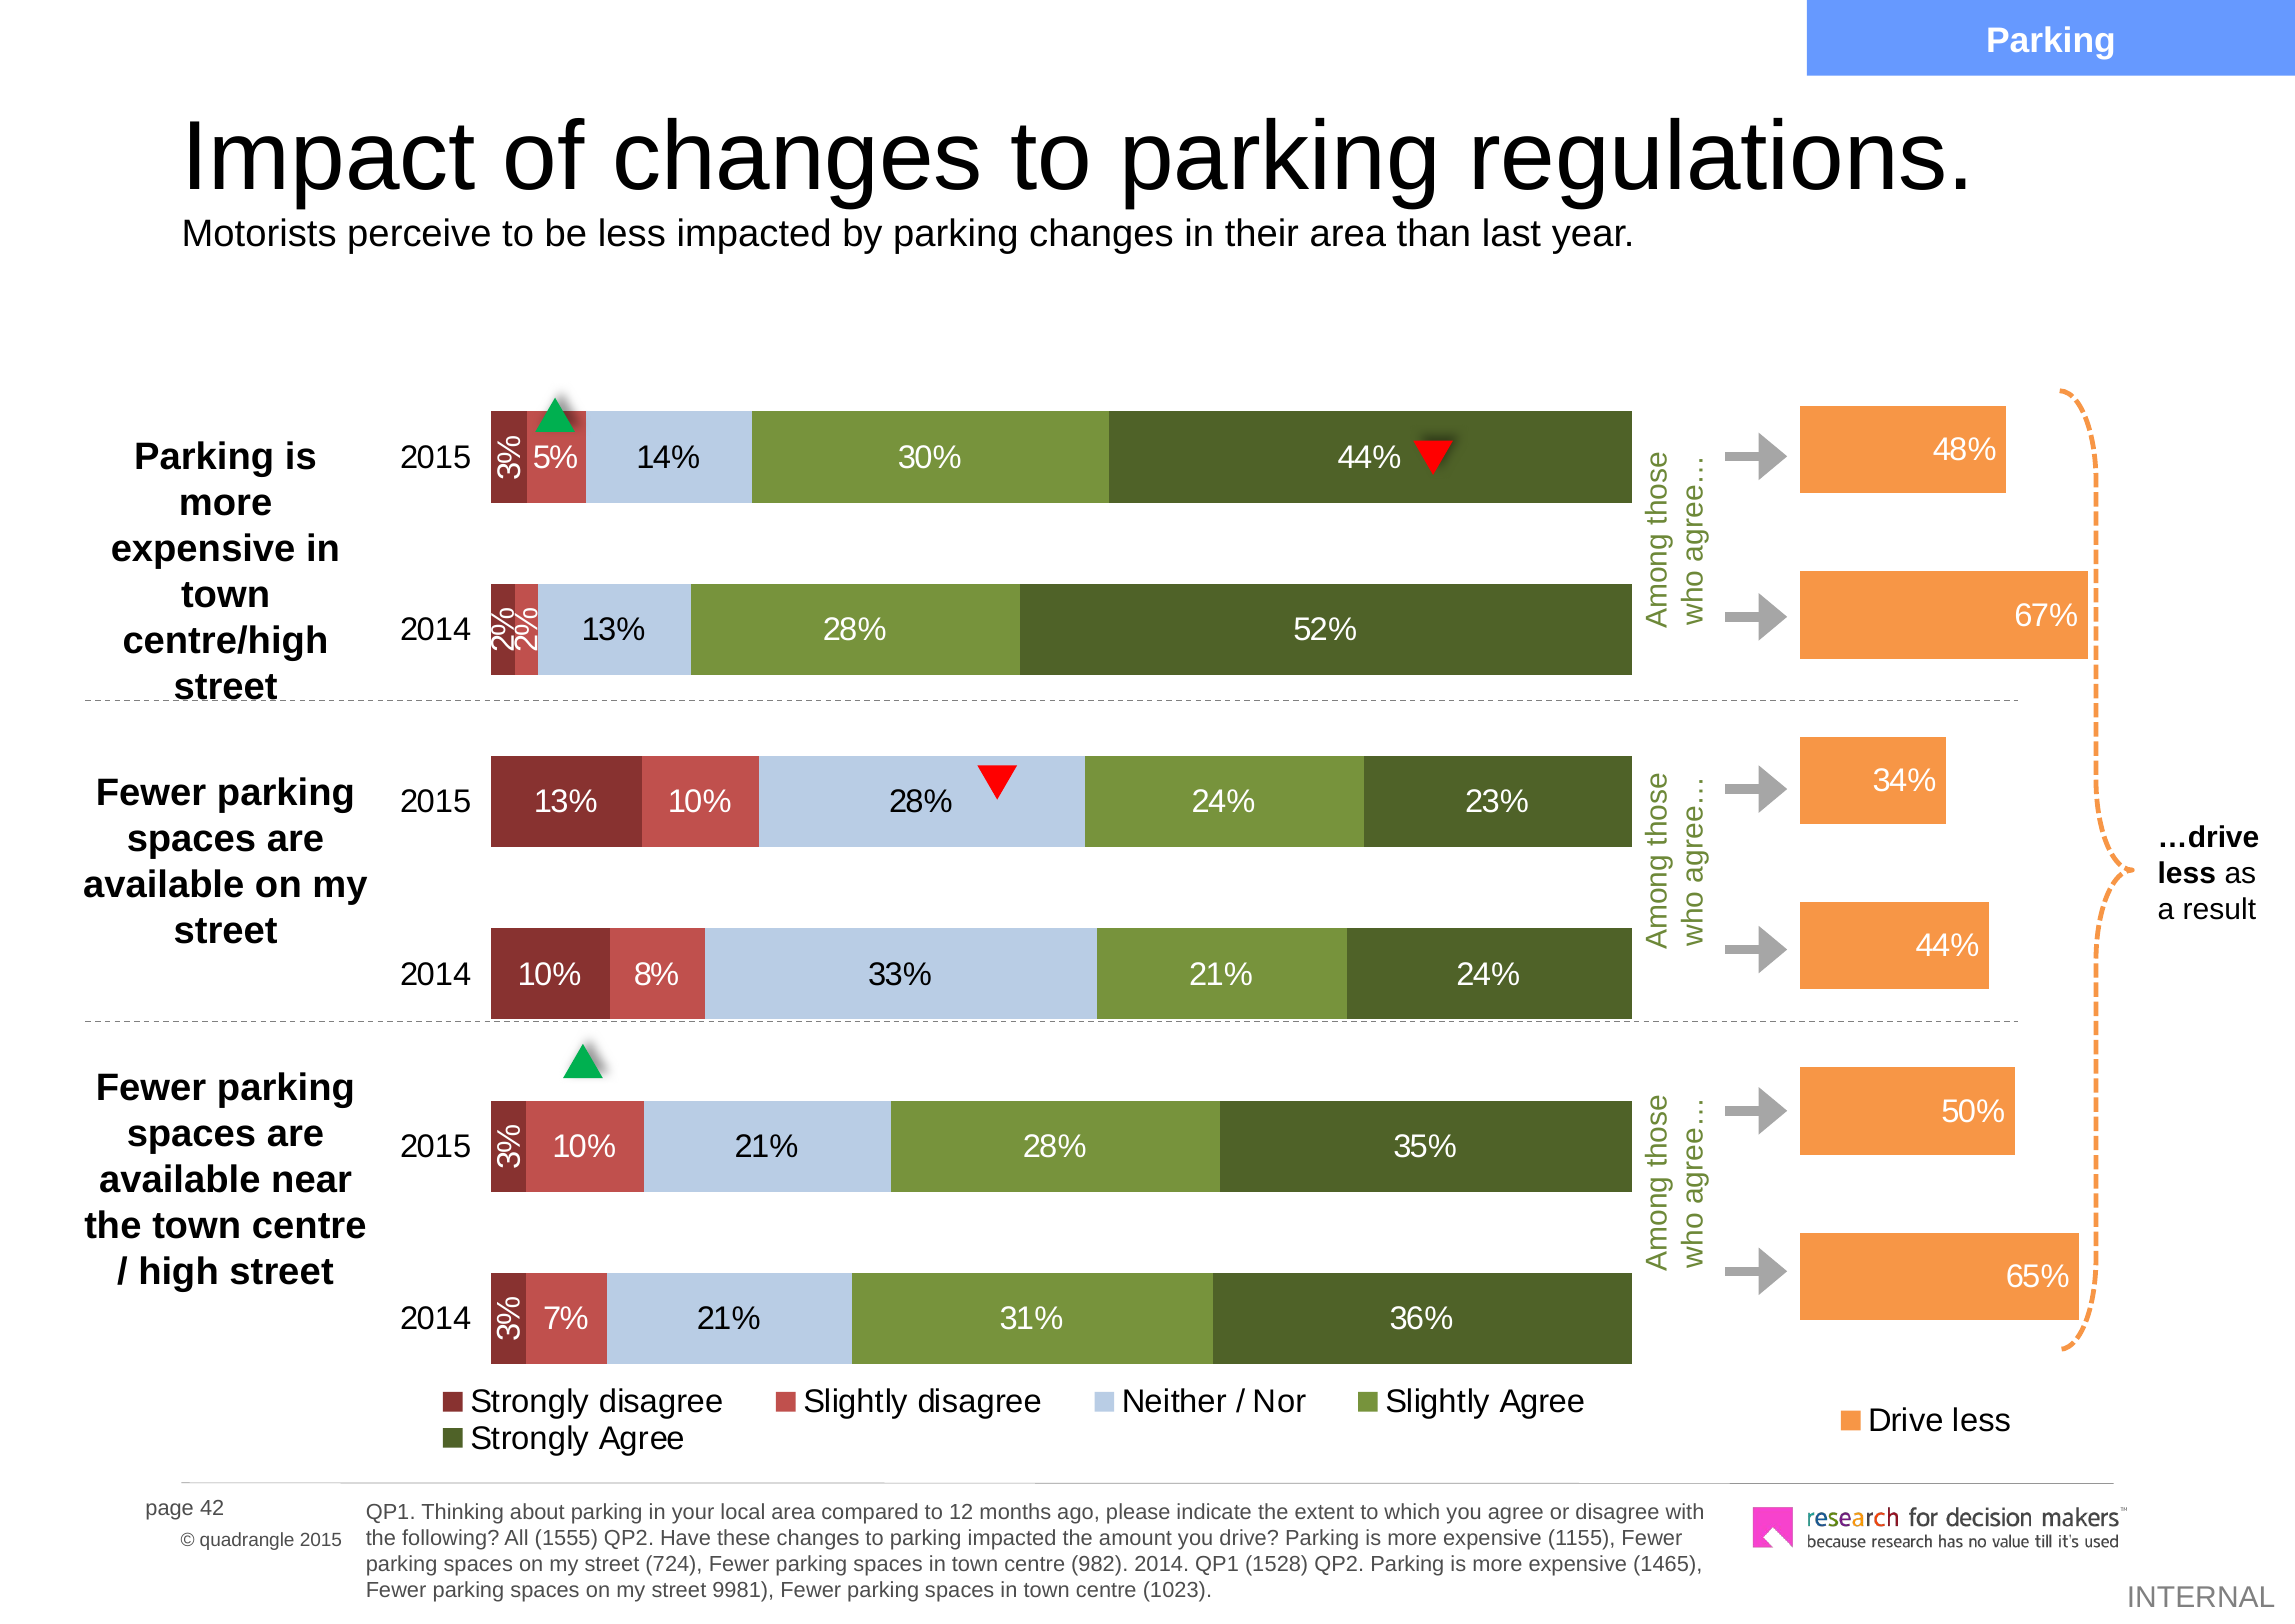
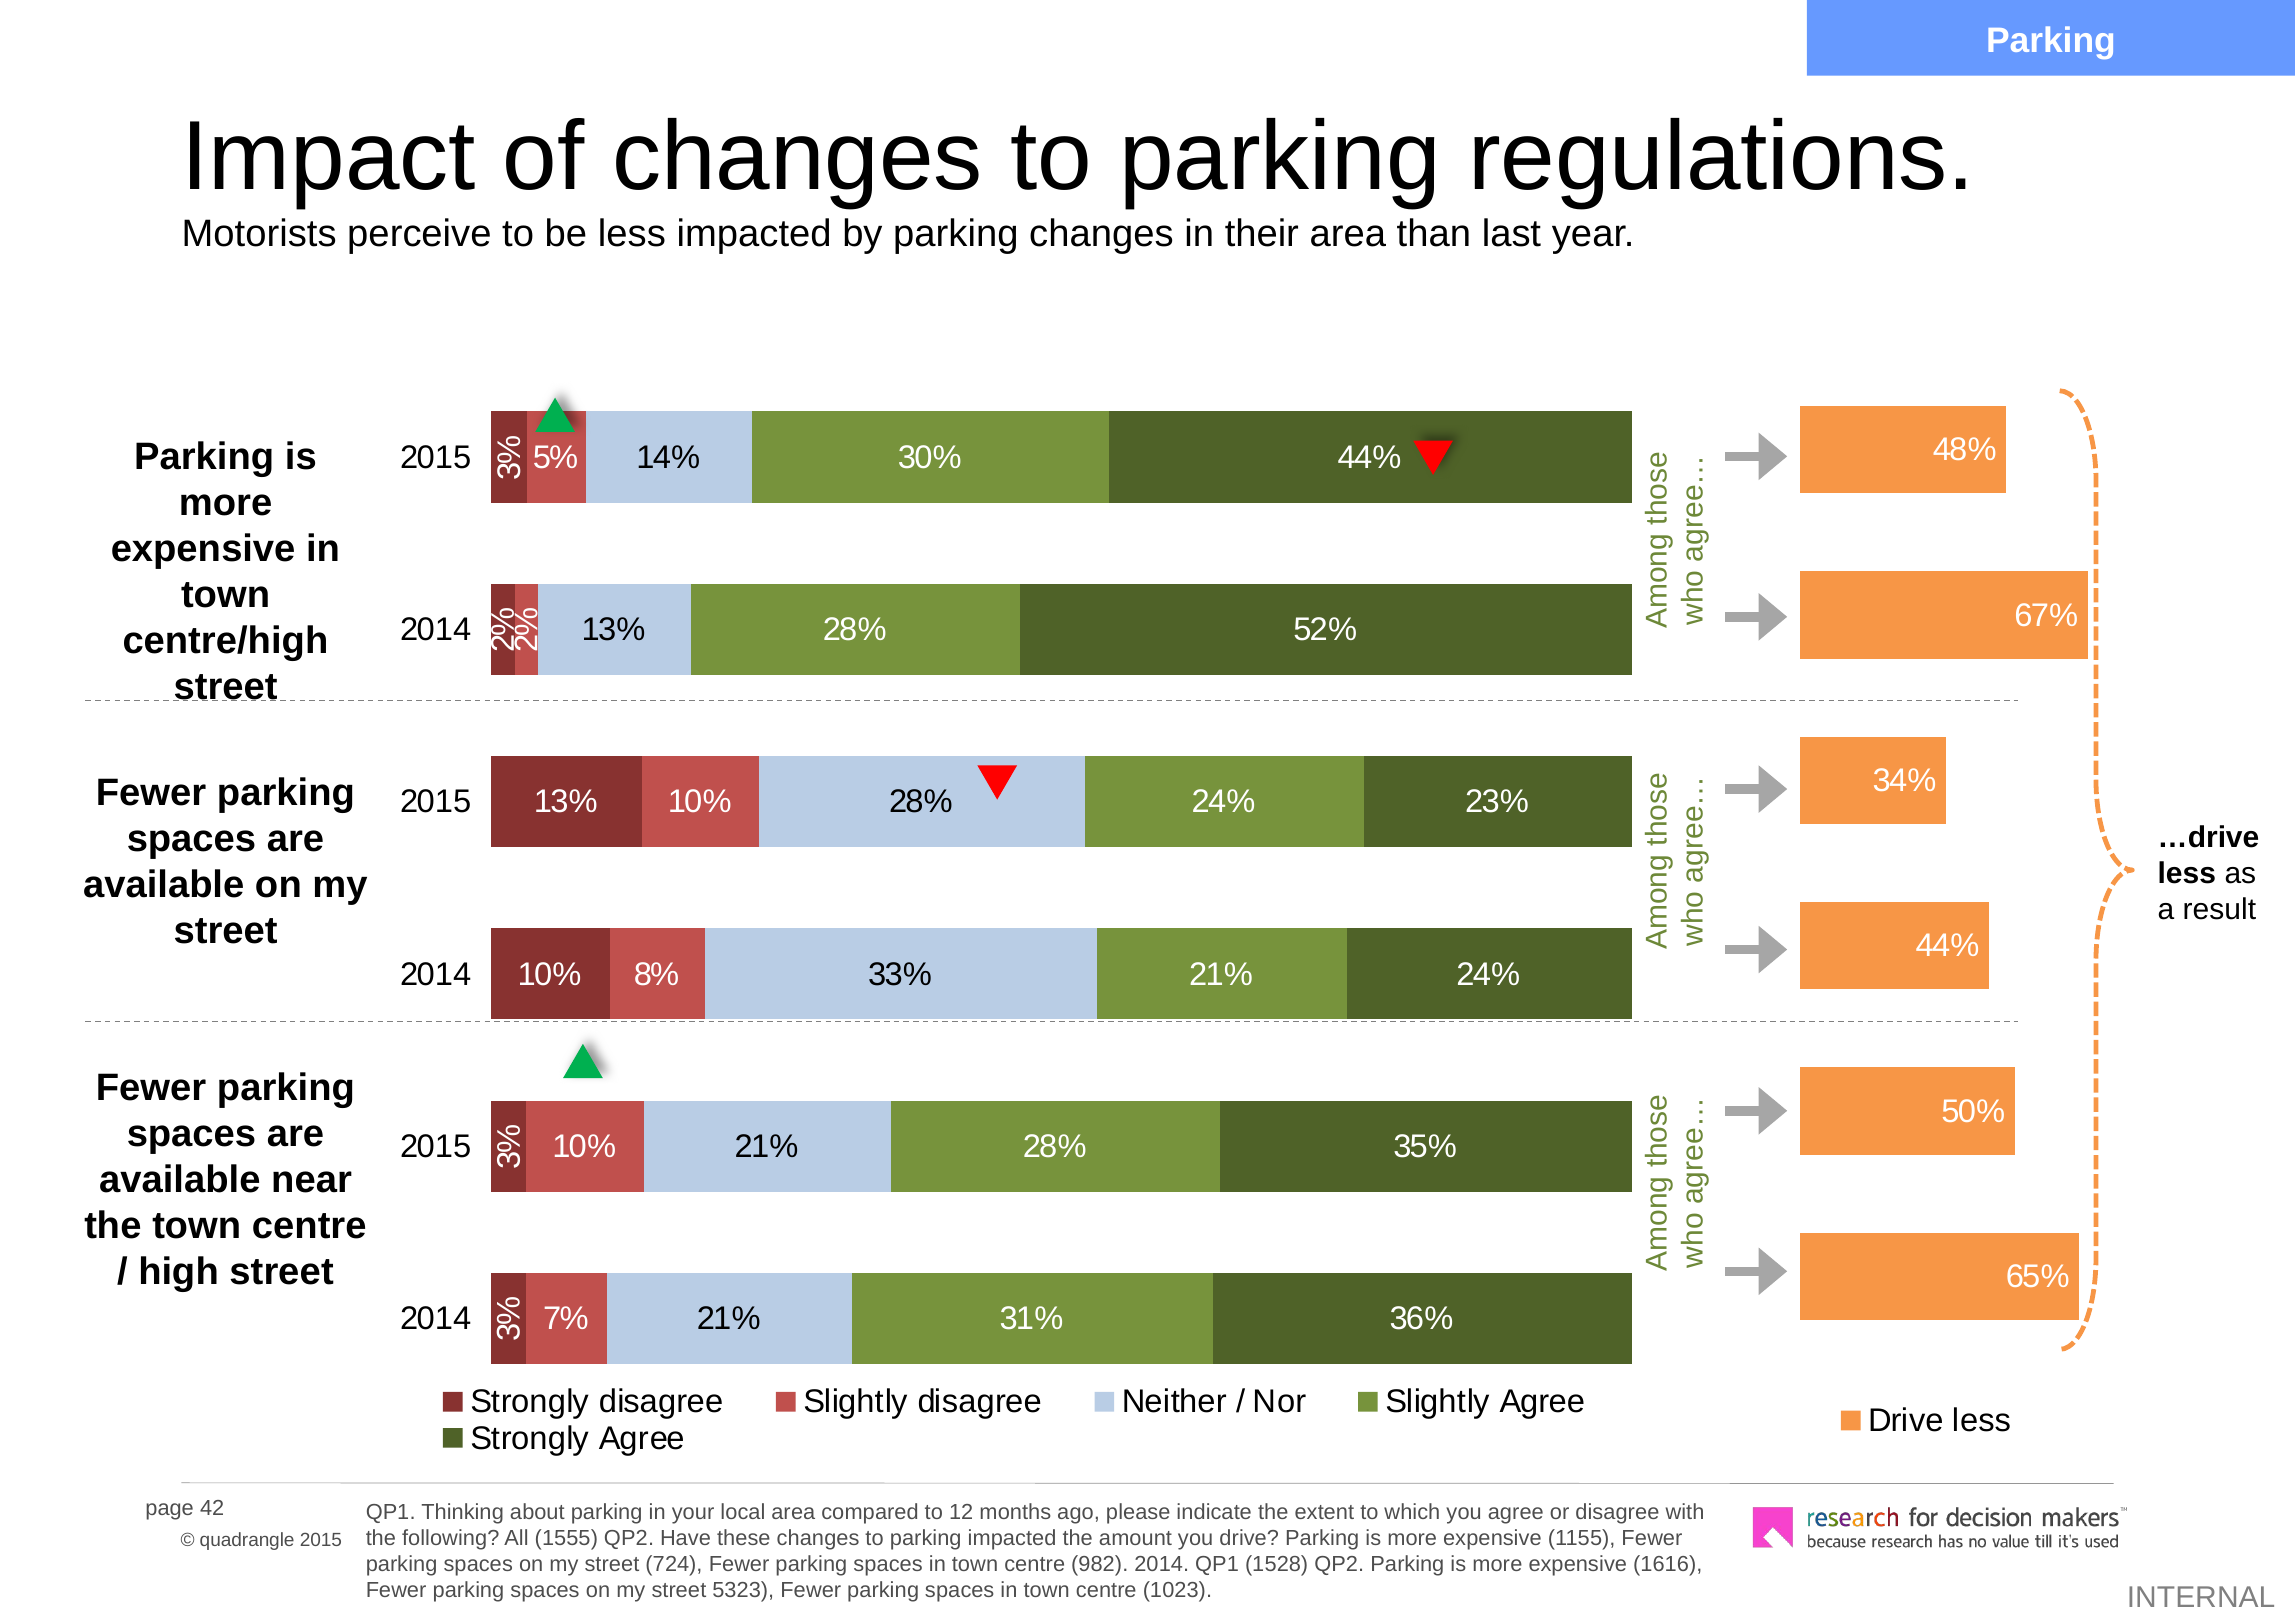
1465: 1465 -> 1616
9981: 9981 -> 5323
